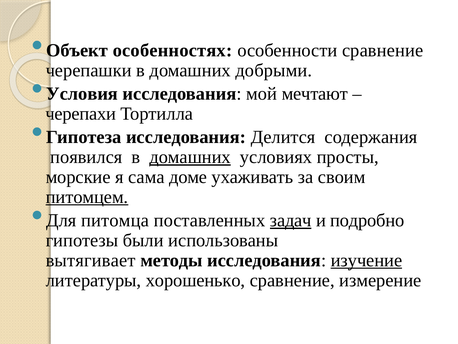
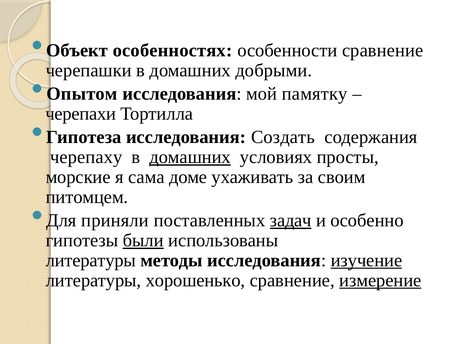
Условия: Условия -> Опытом
мечтают: мечтают -> памятку
Делится: Делится -> Создать
появился: появился -> черепаху
питомцем underline: present -> none
питомца: питомца -> приняли
подробно: подробно -> особенно
были underline: none -> present
вытягивает at (91, 260): вытягивает -> литературы
измерение underline: none -> present
